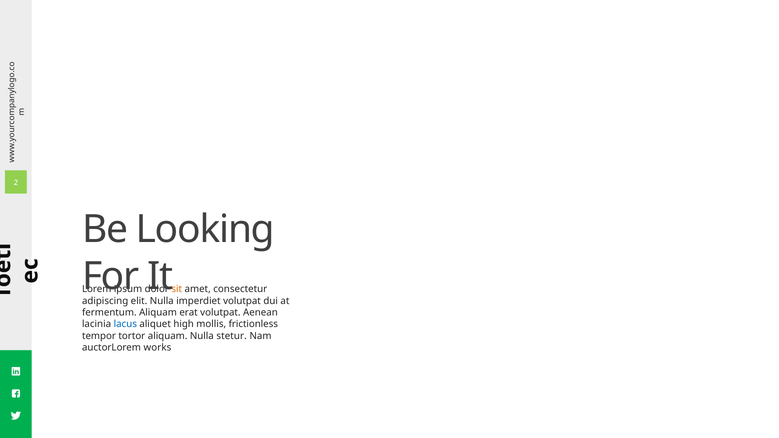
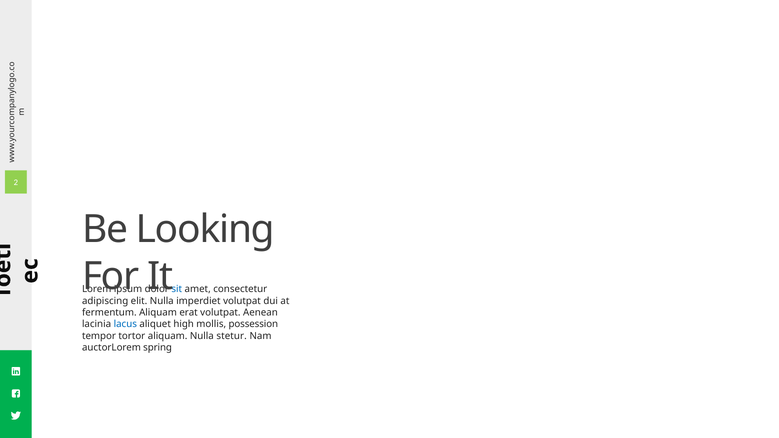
sit colour: orange -> blue
frictionless: frictionless -> possession
works: works -> spring
